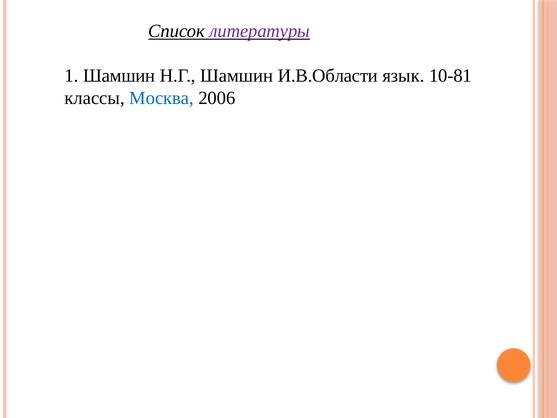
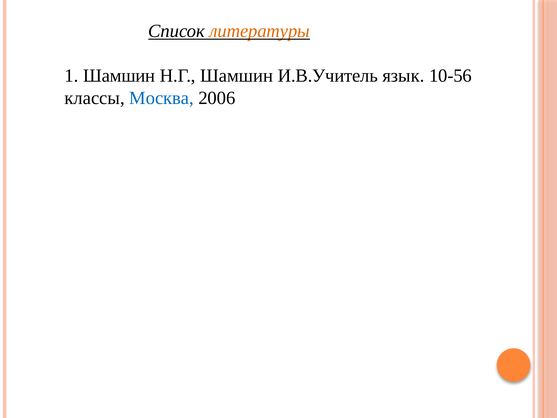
литературы colour: purple -> orange
И.В.Области: И.В.Области -> И.В.Учитель
10-81: 10-81 -> 10-56
